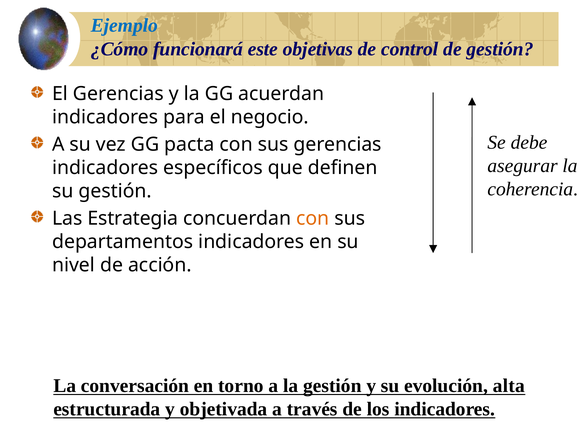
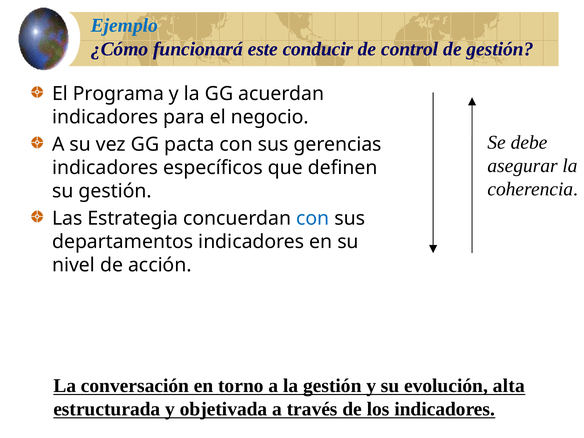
objetivas: objetivas -> conducir
El Gerencias: Gerencias -> Programa
con at (313, 218) colour: orange -> blue
